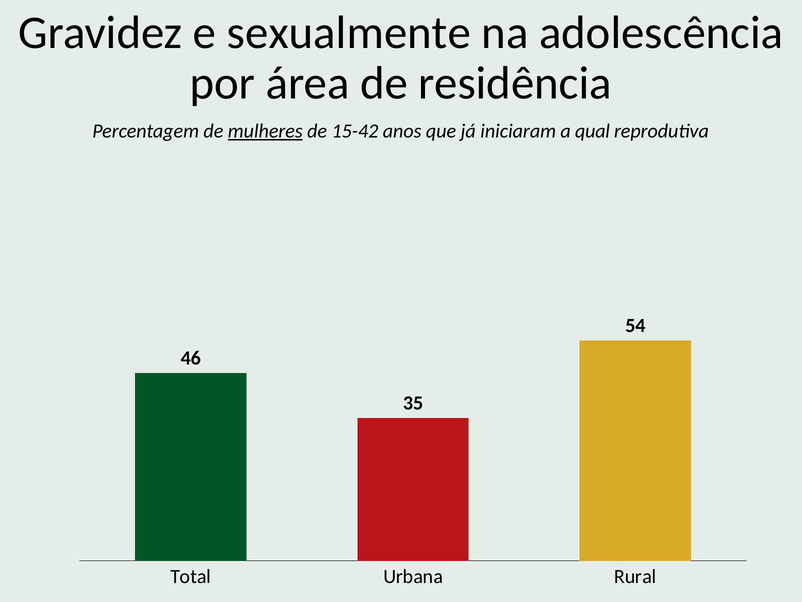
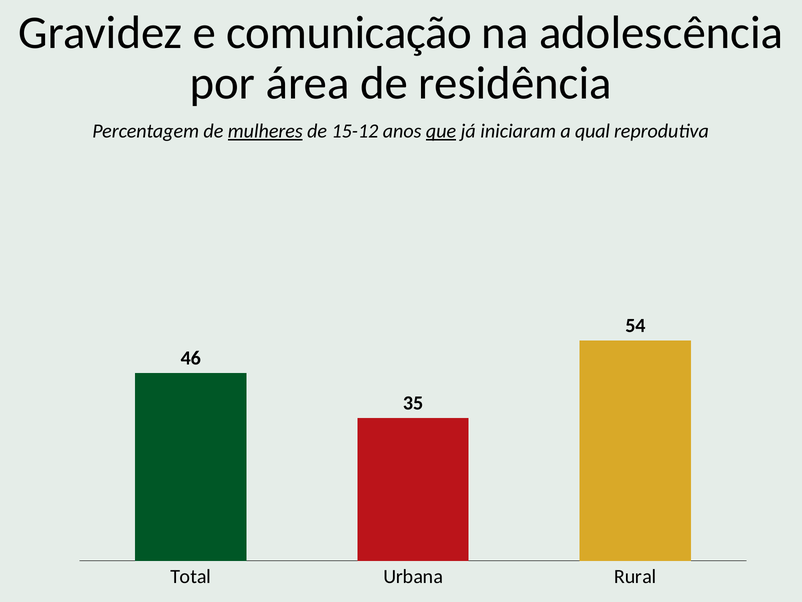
sexualmente: sexualmente -> comunicação
15-42: 15-42 -> 15-12
que underline: none -> present
